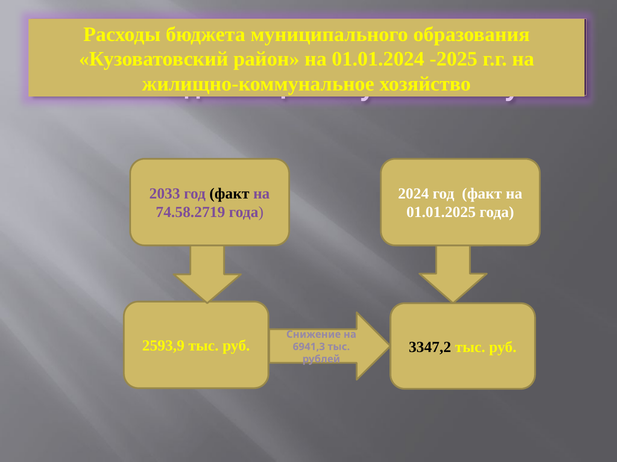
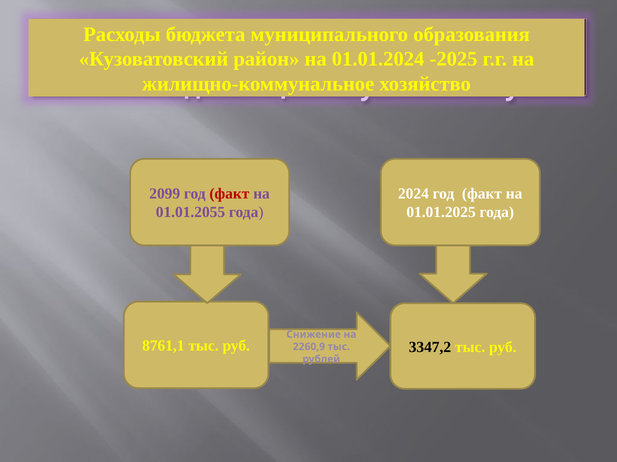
2033: 2033 -> 2099
факт at (229, 194) colour: black -> red
74.58.2719: 74.58.2719 -> 01.01.2055
2593,9: 2593,9 -> 8761,1
6941,3: 6941,3 -> 2260,9
